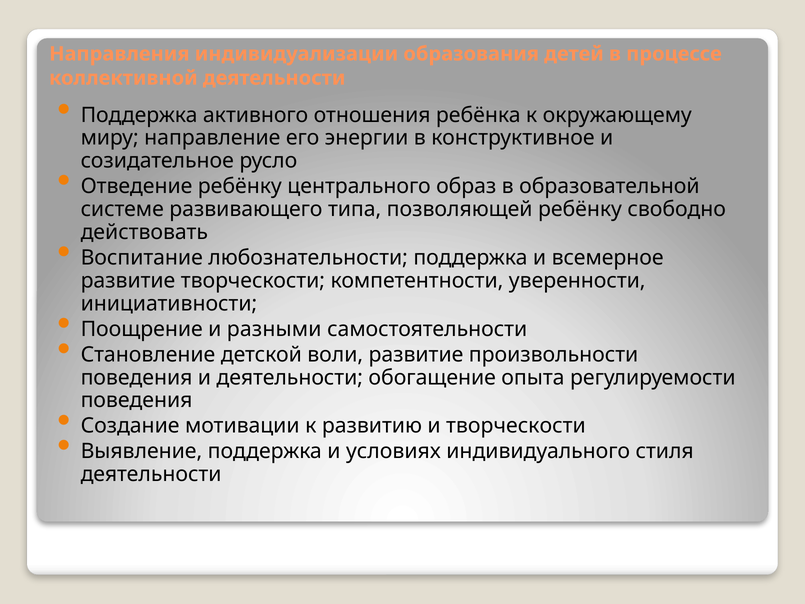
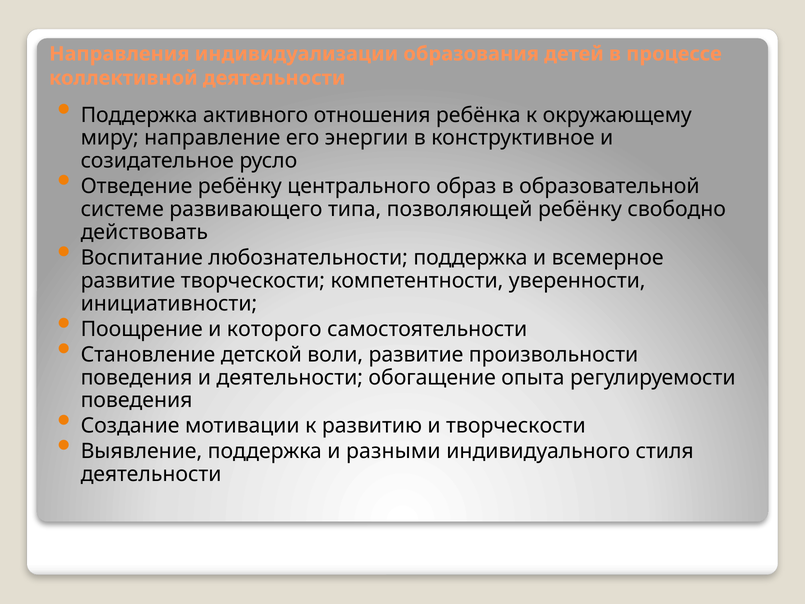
разными: разными -> которого
условиях: условиях -> разными
